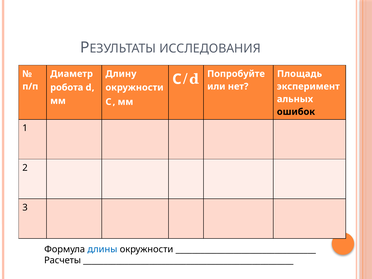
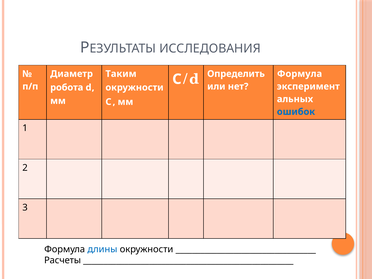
Длину: Длину -> Таким
Площадь at (300, 74): Площадь -> Формула
Попробуйте: Попробуйте -> Определить
ошибок colour: black -> blue
